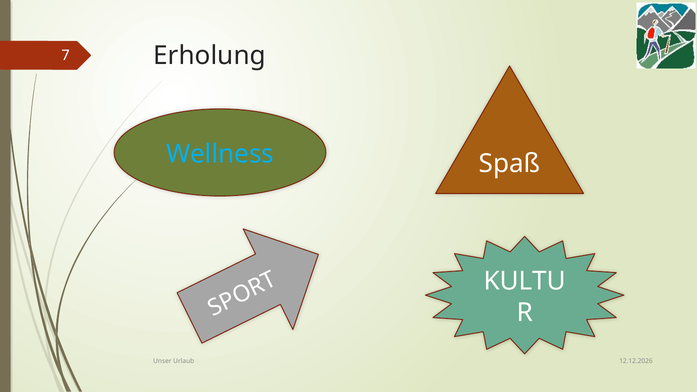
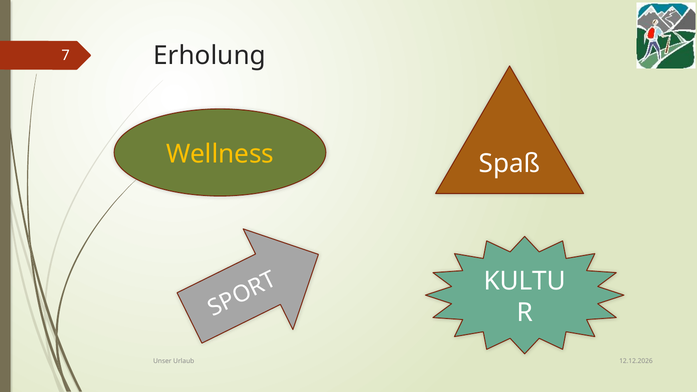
Wellness colour: light blue -> yellow
